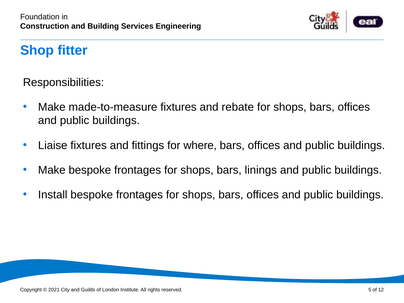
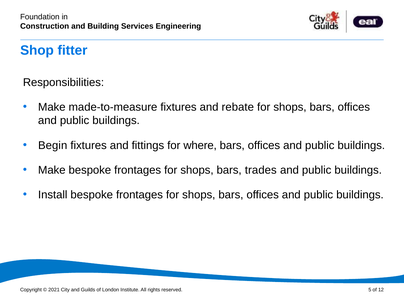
Liaise: Liaise -> Begin
linings: linings -> trades
